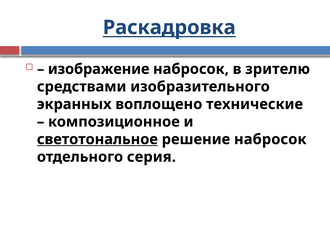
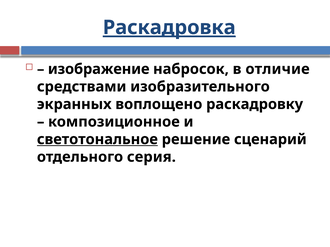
Раскадровка underline: none -> present
зрителю: зрителю -> отличие
технические: технические -> раскадровку
решение набросок: набросок -> сценарий
